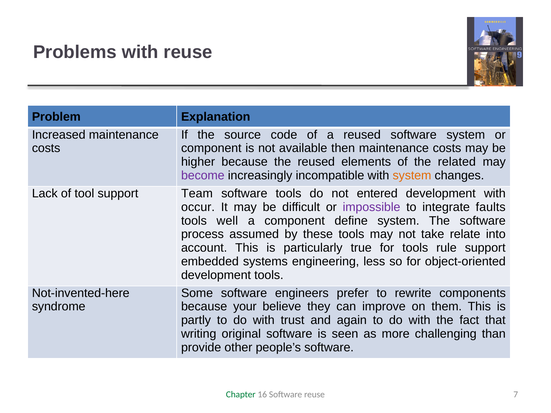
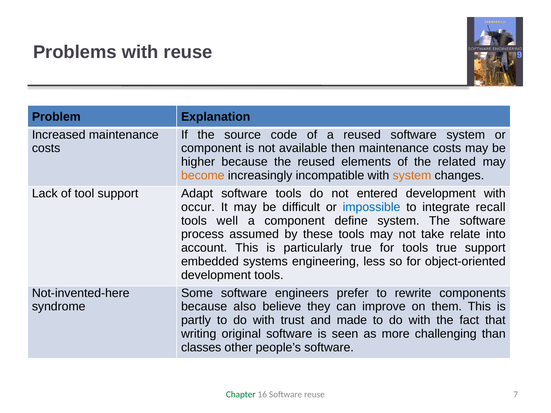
become colour: purple -> orange
Team: Team -> Adapt
impossible colour: purple -> blue
faults: faults -> recall
tools rule: rule -> true
your: your -> also
again: again -> made
provide: provide -> classes
